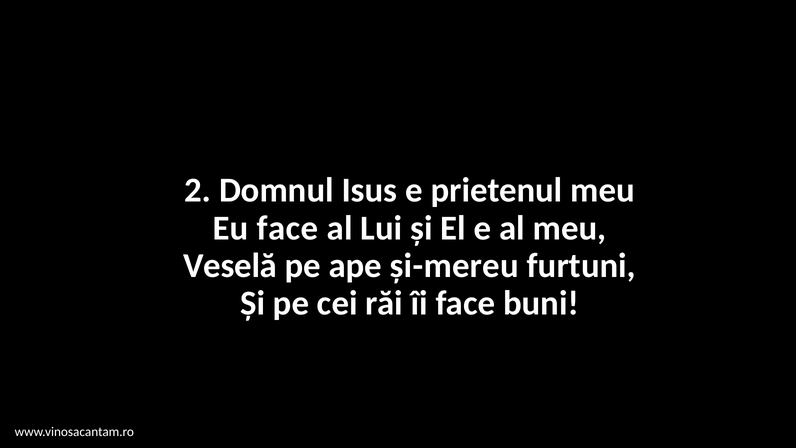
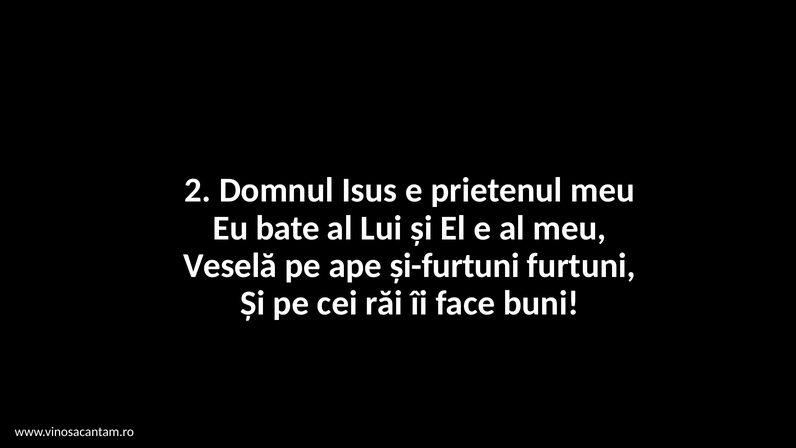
Eu face: face -> bate
și-mereu: și-mereu -> și-furtuni
